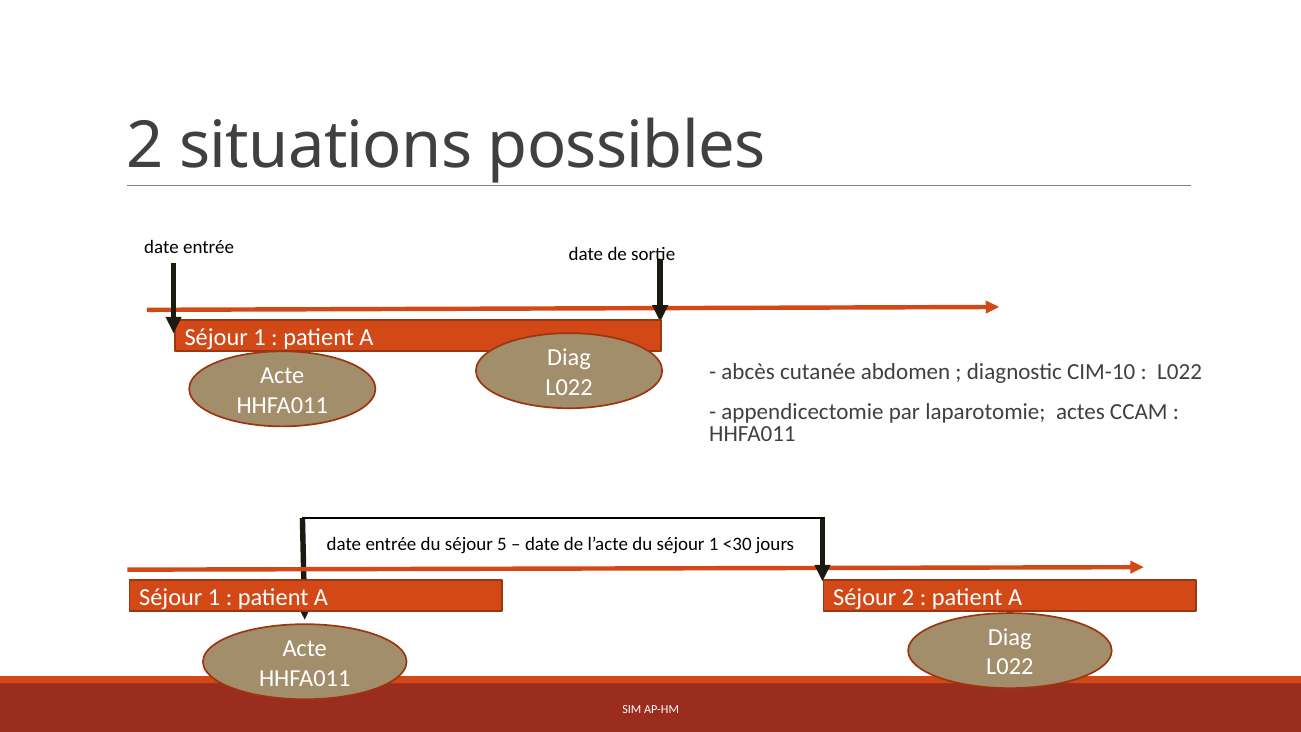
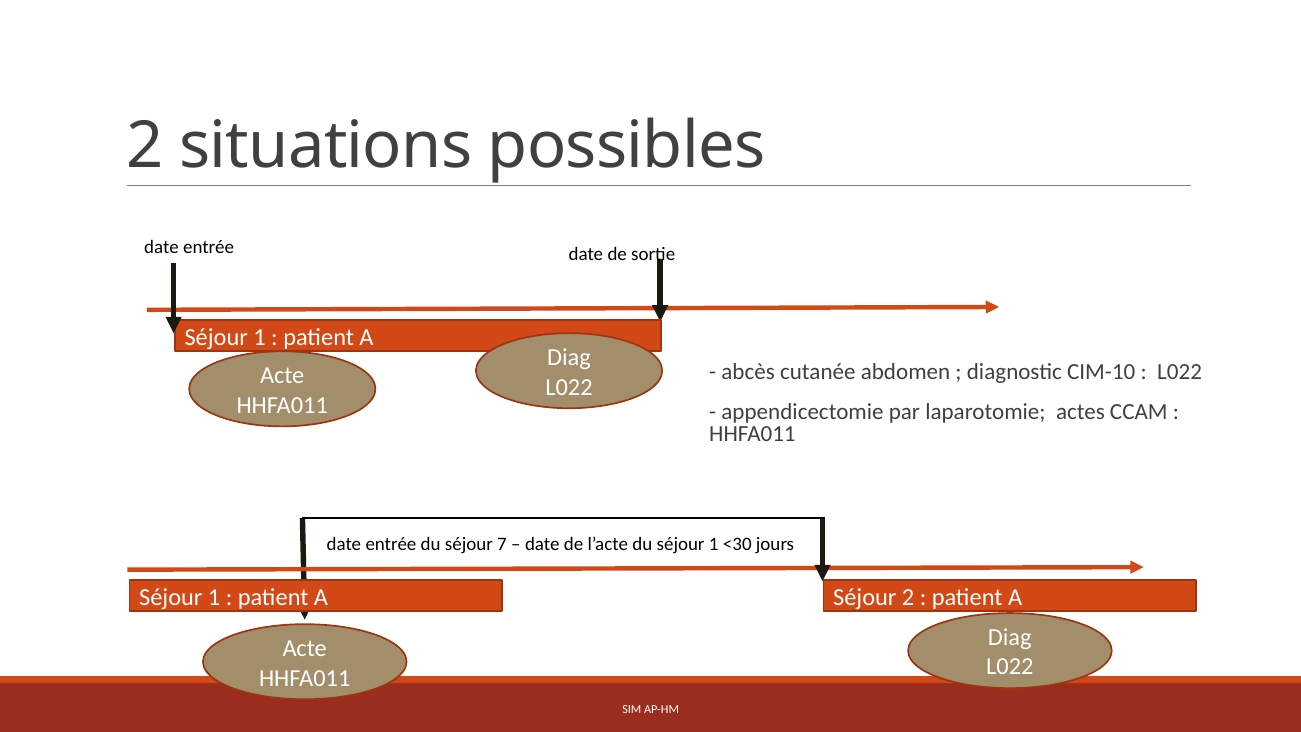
5: 5 -> 7
